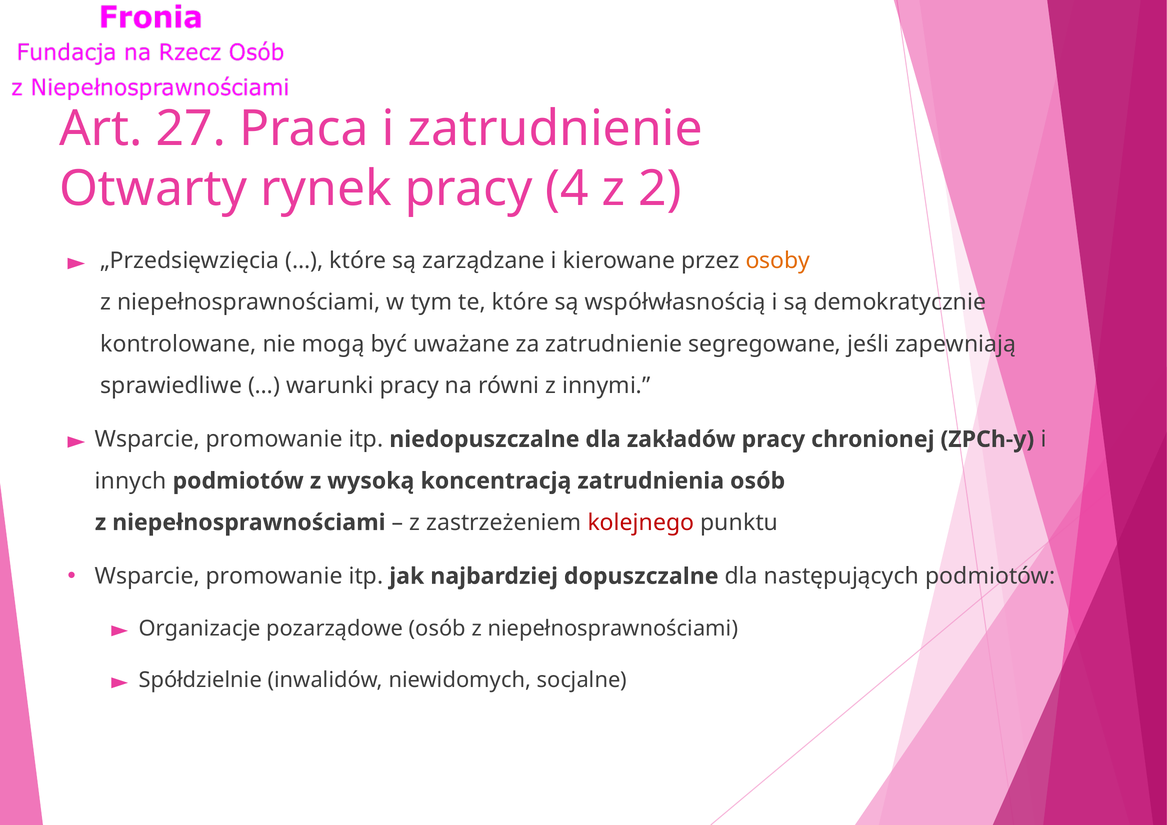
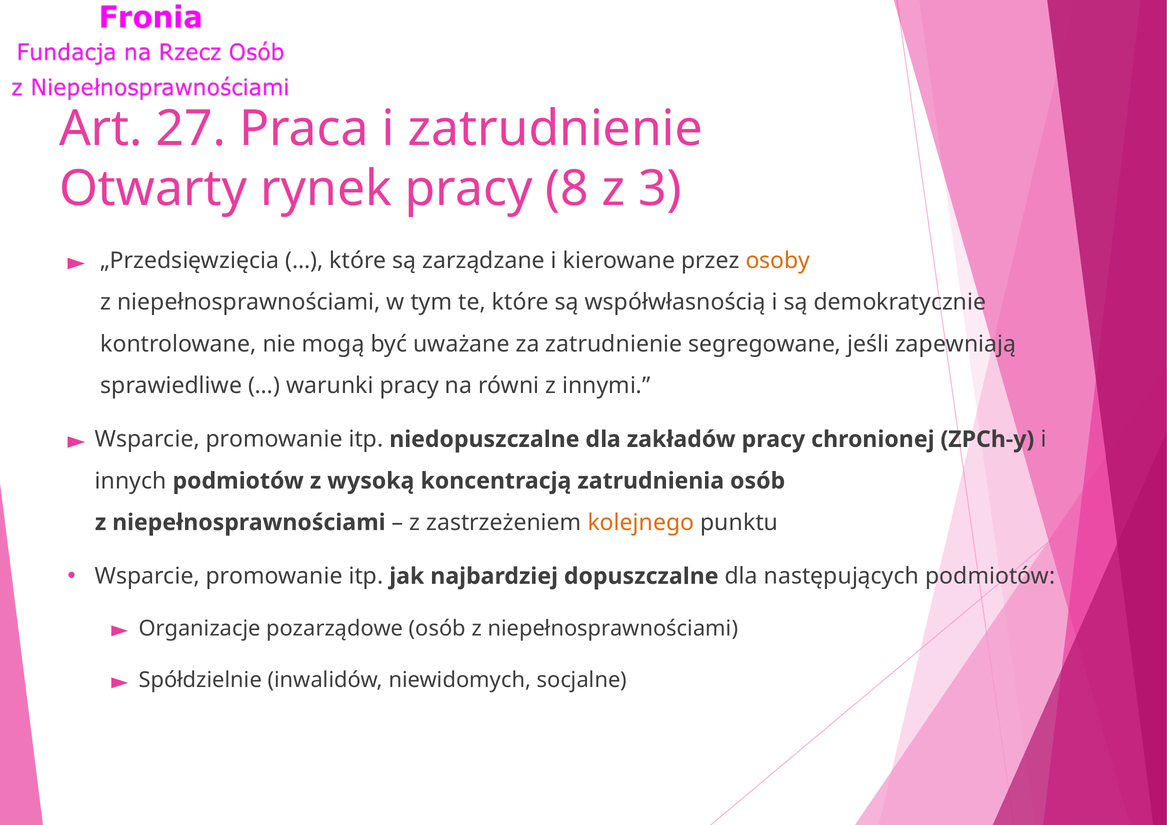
4: 4 -> 8
2: 2 -> 3
kolejnego colour: red -> orange
